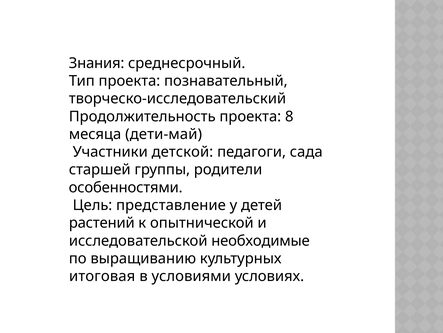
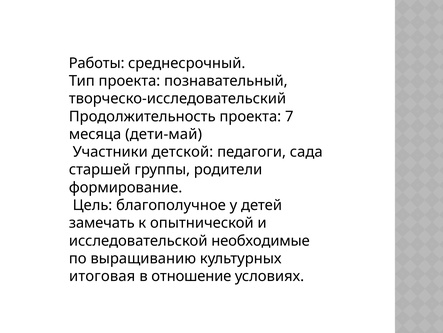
Знания: Знания -> Работы
8: 8 -> 7
особенностями: особенностями -> формирование
представление: представление -> благополучное
растений: растений -> замечать
условиями: условиями -> отношение
